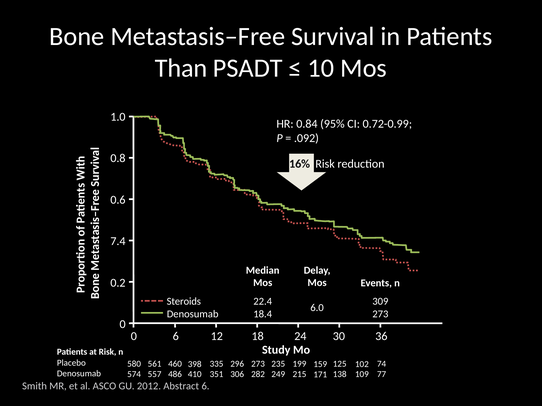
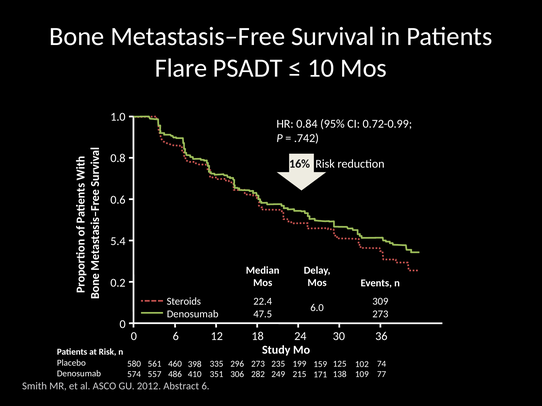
Than: Than -> Flare
.092: .092 -> .742
7.4: 7.4 -> 5.4
18.4: 18.4 -> 47.5
